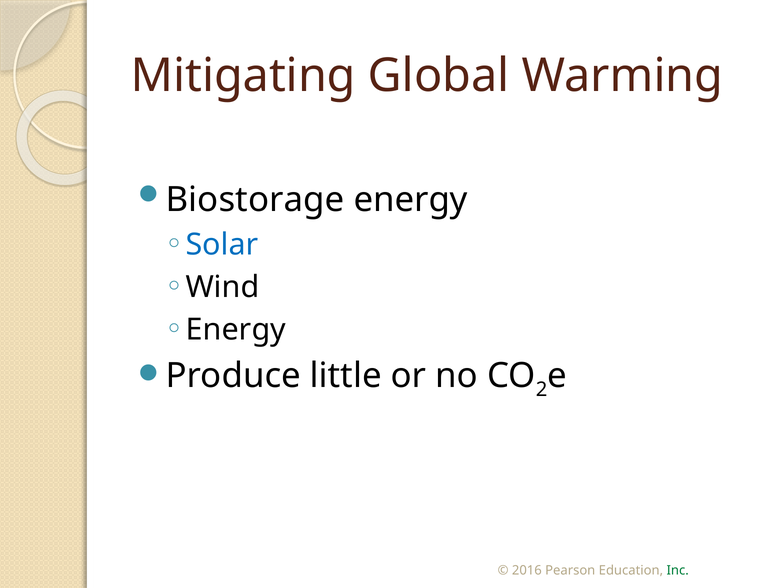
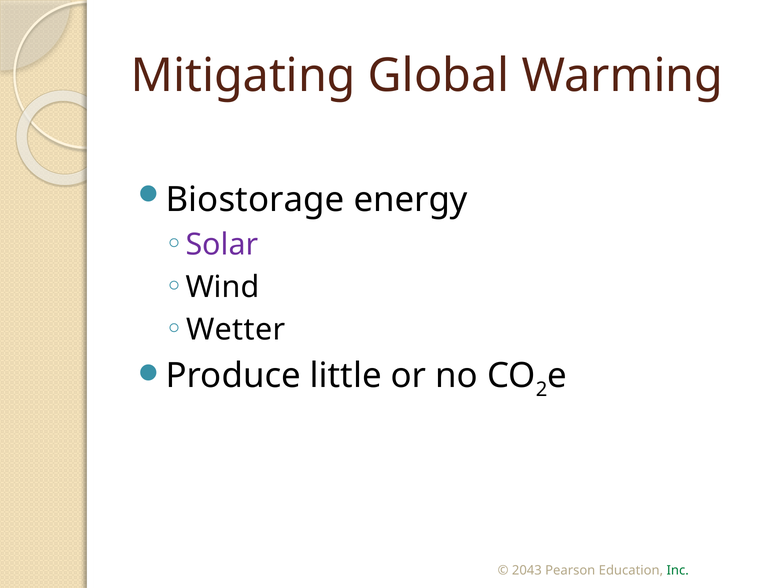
Solar colour: blue -> purple
Energy at (236, 330): Energy -> Wetter
2016: 2016 -> 2043
